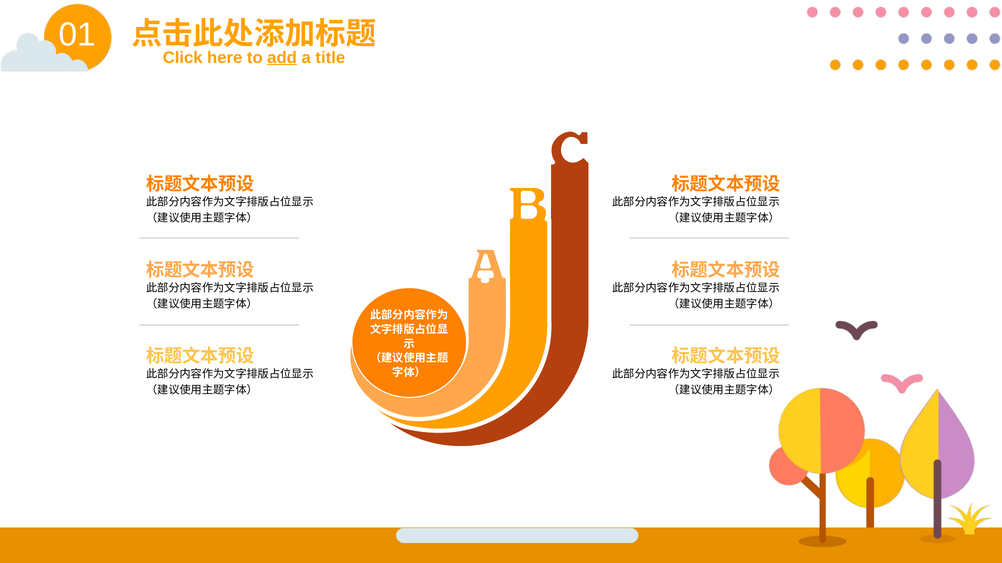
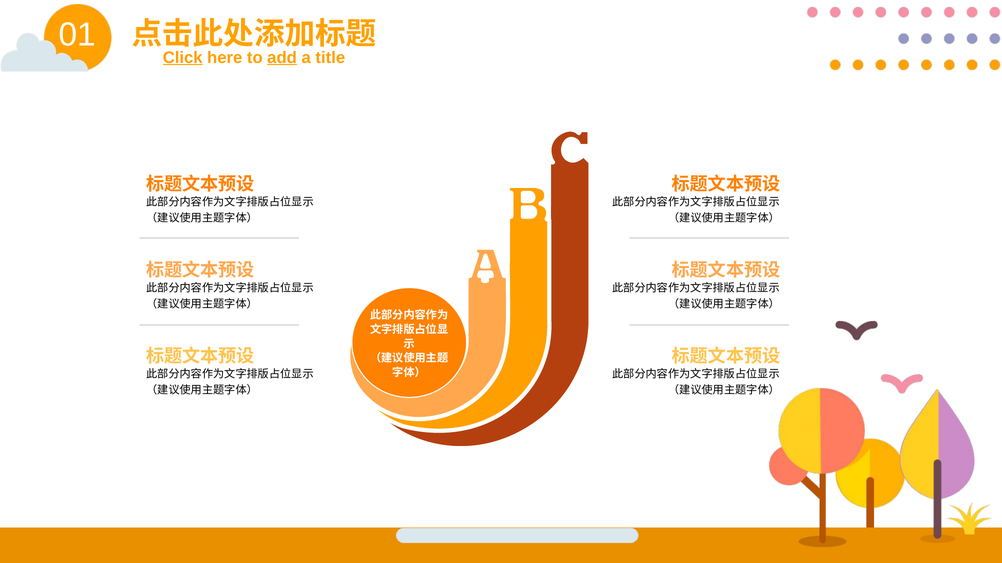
Click underline: none -> present
